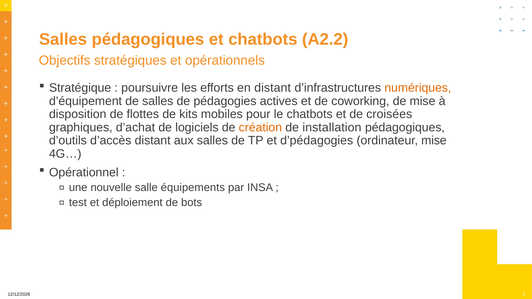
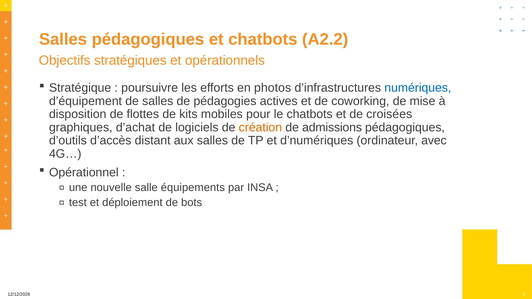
en distant: distant -> photos
numériques colour: orange -> blue
installation: installation -> admissions
d’pédagogies: d’pédagogies -> d’numériques
ordinateur mise: mise -> avec
